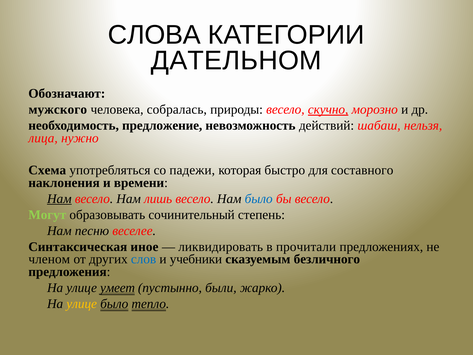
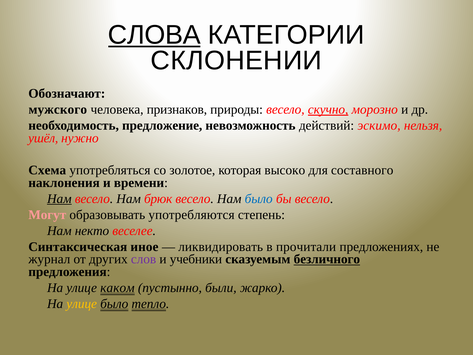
СЛОВА underline: none -> present
ДАТЕЛЬНОМ: ДАТЕЛЬНОМ -> СКЛОНЕНИИ
собралась: собралась -> признаков
шабаш: шабаш -> эскимо
лица: лица -> ушёл
падежи: падежи -> золотое
быстро: быстро -> высоко
лишь: лишь -> брюк
Могут colour: light green -> pink
сочинительный: сочинительный -> употребляются
песню: песню -> некто
членом: членом -> журнал
слов colour: blue -> purple
безличного underline: none -> present
умеет: умеет -> каком
